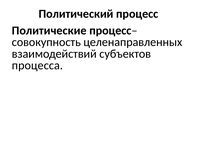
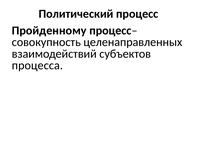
Политические: Политические -> Пройденному
